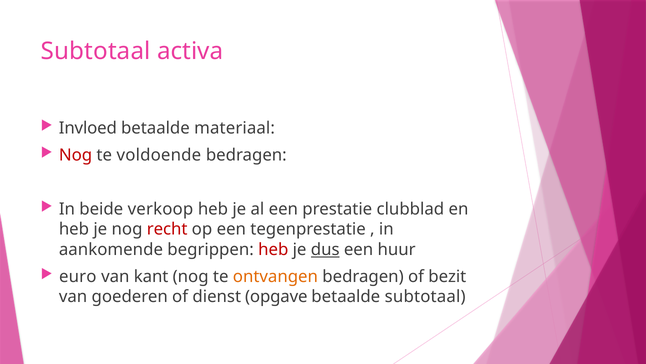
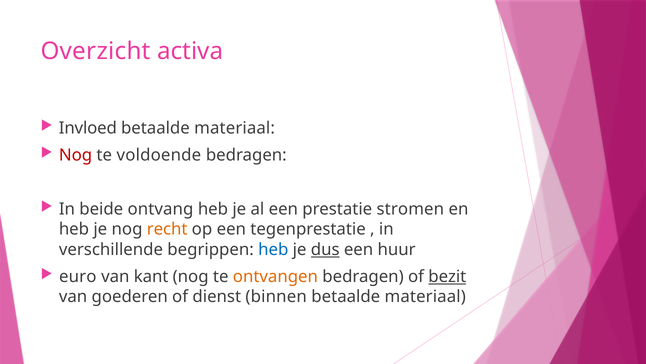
Subtotaal at (96, 51): Subtotaal -> Overzicht
verkoop: verkoop -> ontvang
clubblad: clubblad -> stromen
recht colour: red -> orange
aankomende: aankomende -> verschillende
heb at (273, 249) colour: red -> blue
bezit underline: none -> present
opgave: opgave -> binnen
subtotaal at (425, 296): subtotaal -> materiaal
